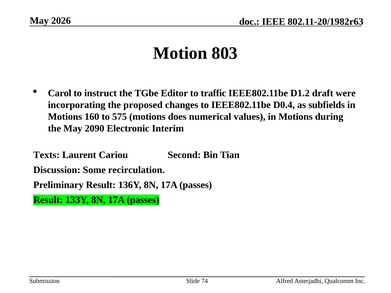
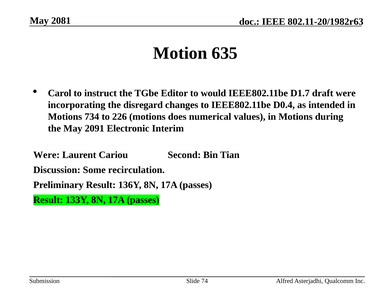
2026: 2026 -> 2081
803: 803 -> 635
traffic: traffic -> would
D1.2: D1.2 -> D1.7
proposed: proposed -> disregard
subfields: subfields -> intended
160: 160 -> 734
575: 575 -> 226
2090: 2090 -> 2091
Texts at (47, 155): Texts -> Were
